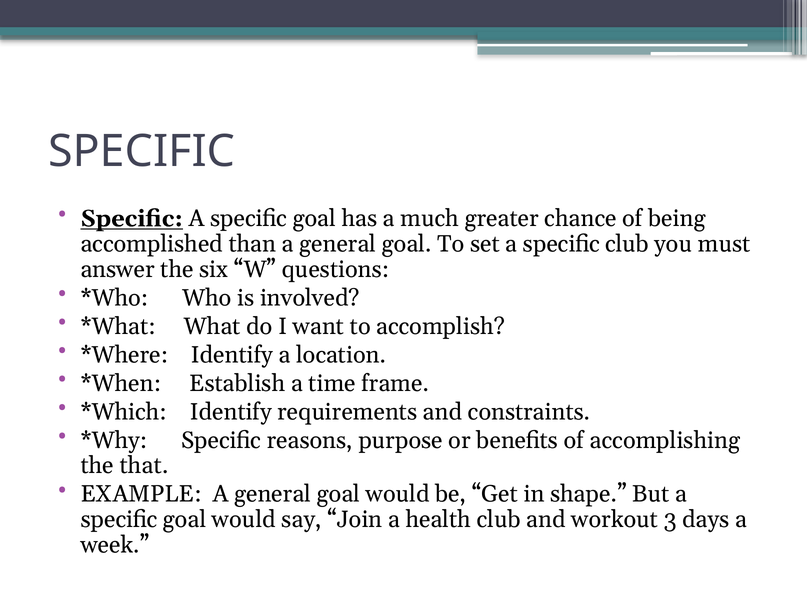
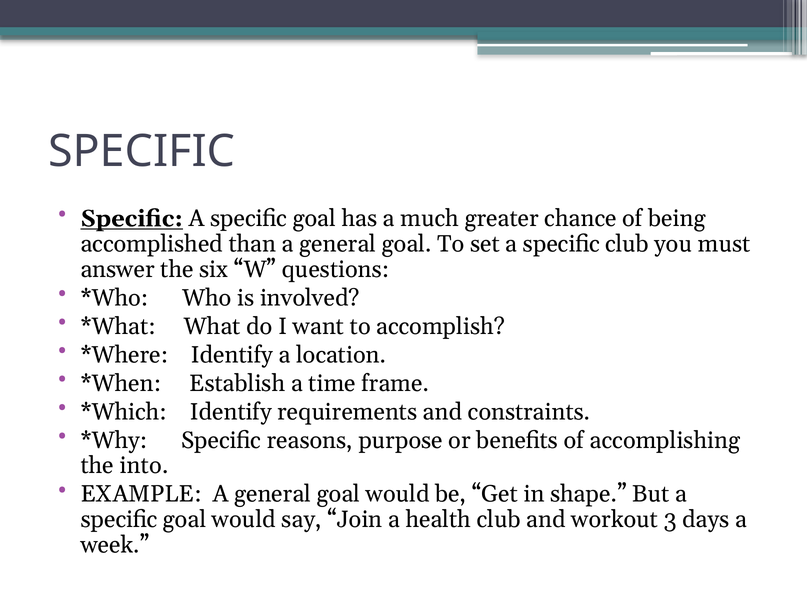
that: that -> into
